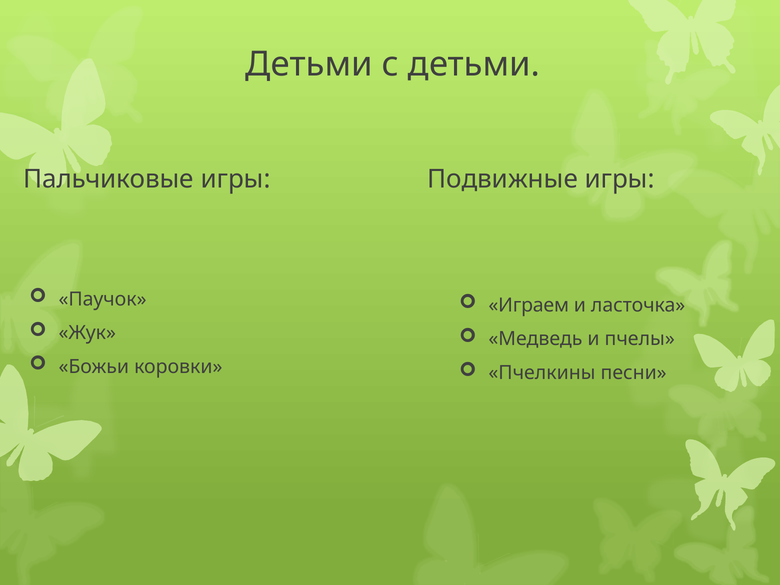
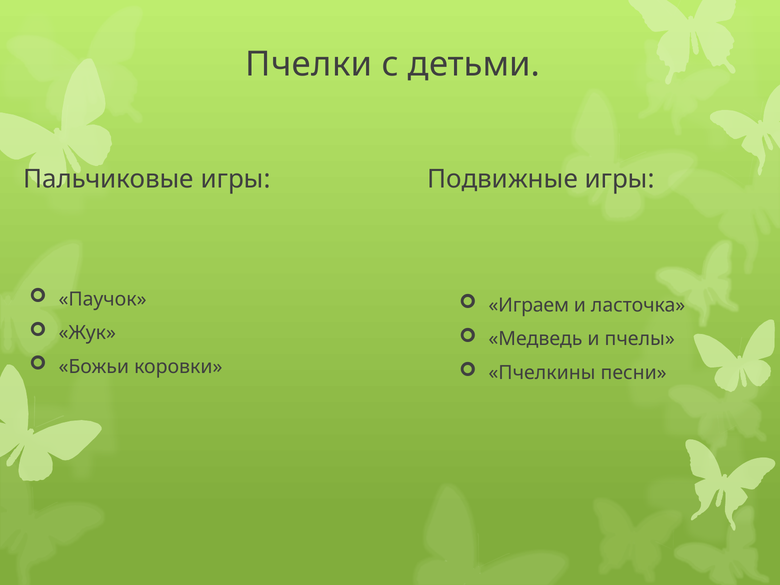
Детьми at (309, 64): Детьми -> Пчелки
